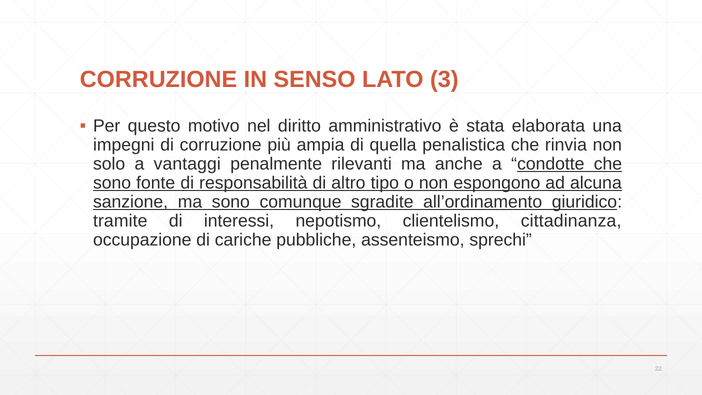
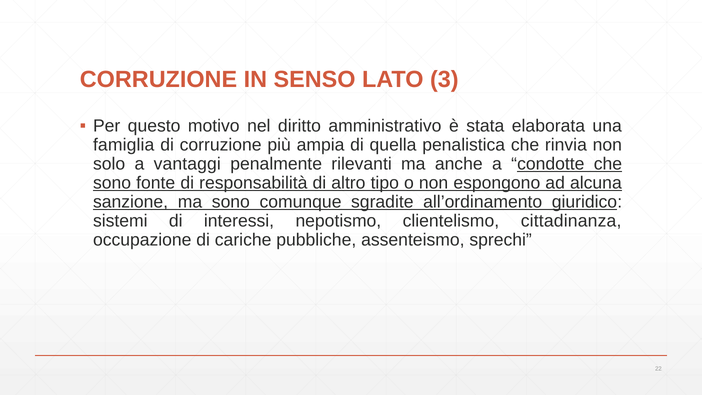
impegni: impegni -> famiglia
tramite: tramite -> sistemi
